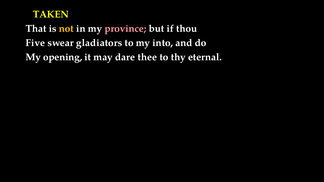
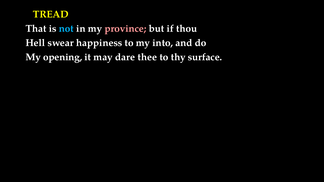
TAKEN: TAKEN -> TREAD
not colour: yellow -> light blue
Five: Five -> Hell
gladiators: gladiators -> happiness
eternal: eternal -> surface
